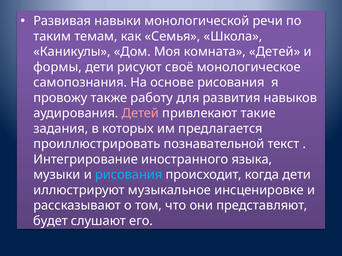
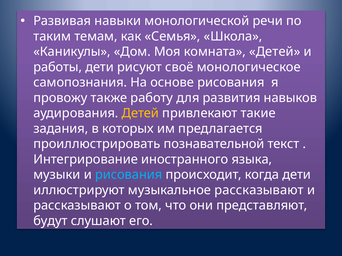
формы: формы -> работы
Детей at (140, 113) colour: pink -> yellow
музыкальное инсценировке: инсценировке -> рассказывают
будет: будет -> будут
